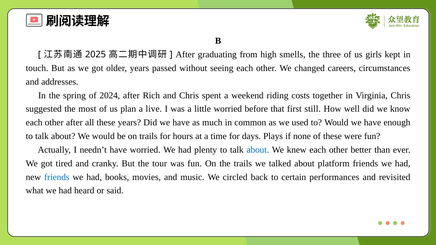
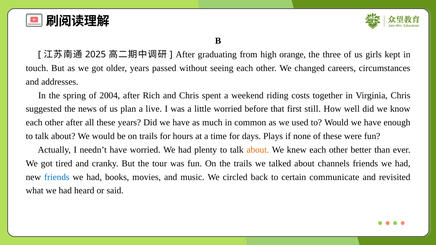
smells: smells -> orange
2024: 2024 -> 2004
most: most -> news
about at (258, 150) colour: blue -> orange
platform: platform -> channels
performances: performances -> communicate
